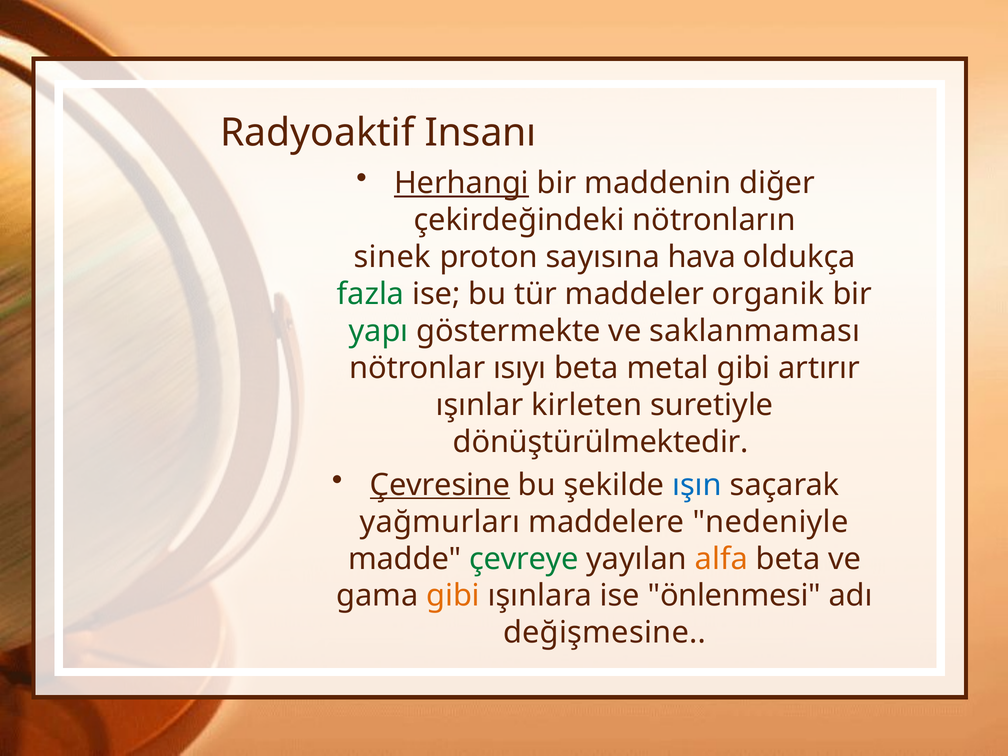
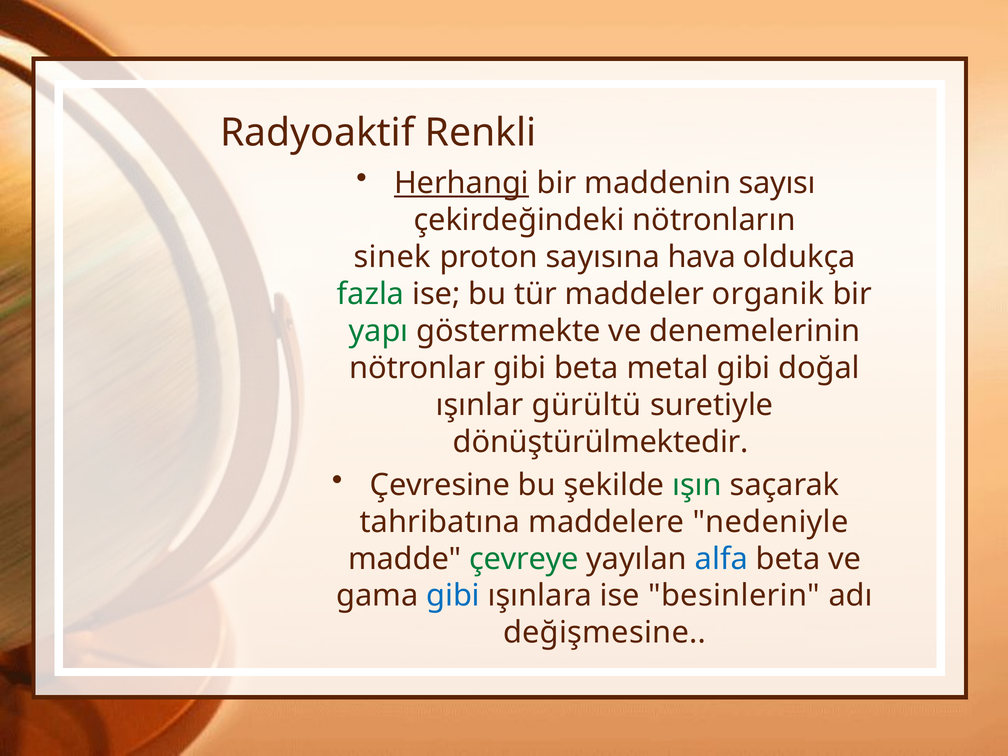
Insanı: Insanı -> Renkli
diğer: diğer -> sayısı
saklanmaması: saklanmaması -> denemelerinin
nötronlar ısıyı: ısıyı -> gibi
artırır: artırır -> doğal
kirleten: kirleten -> gürültü
Çevresine underline: present -> none
ışın colour: blue -> green
yağmurları: yağmurları -> tahribatına
alfa colour: orange -> blue
gibi at (453, 596) colour: orange -> blue
önlenmesi: önlenmesi -> besinlerin
